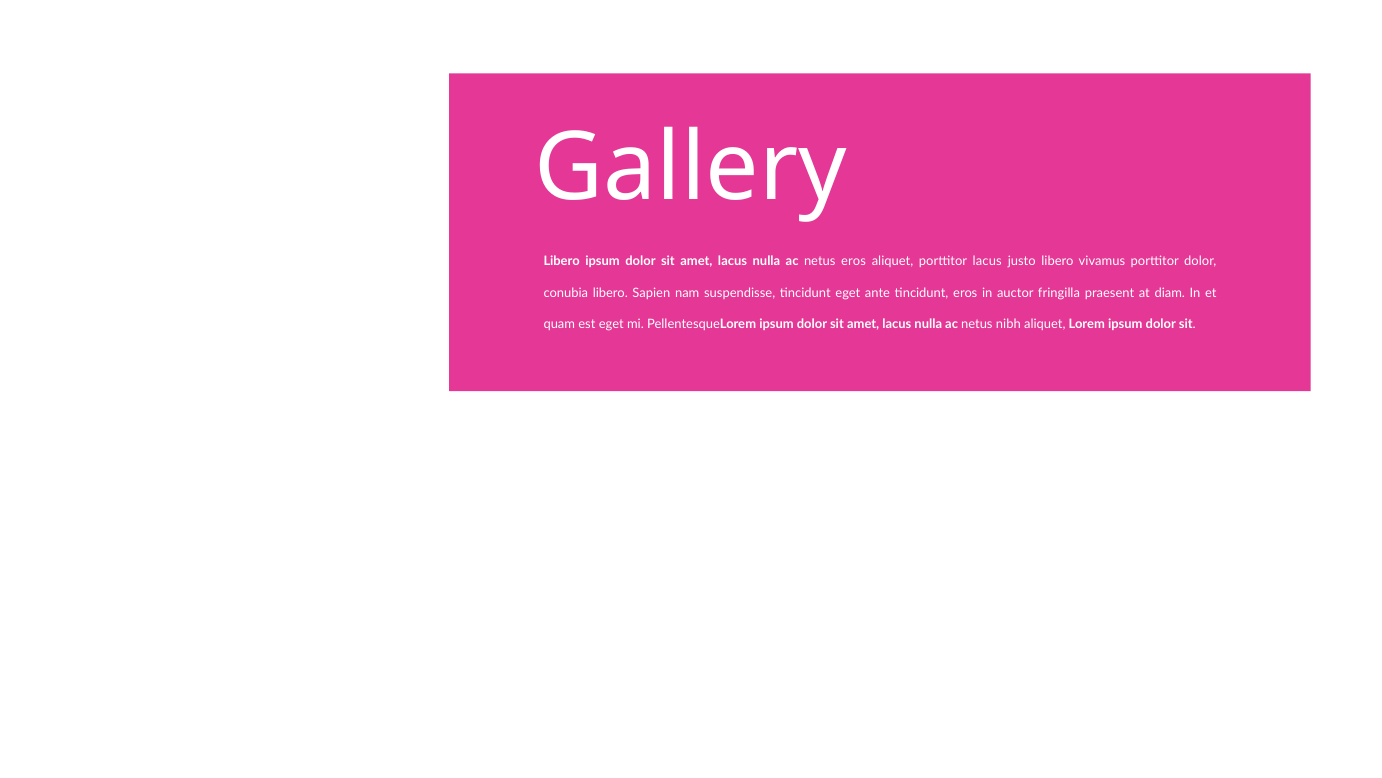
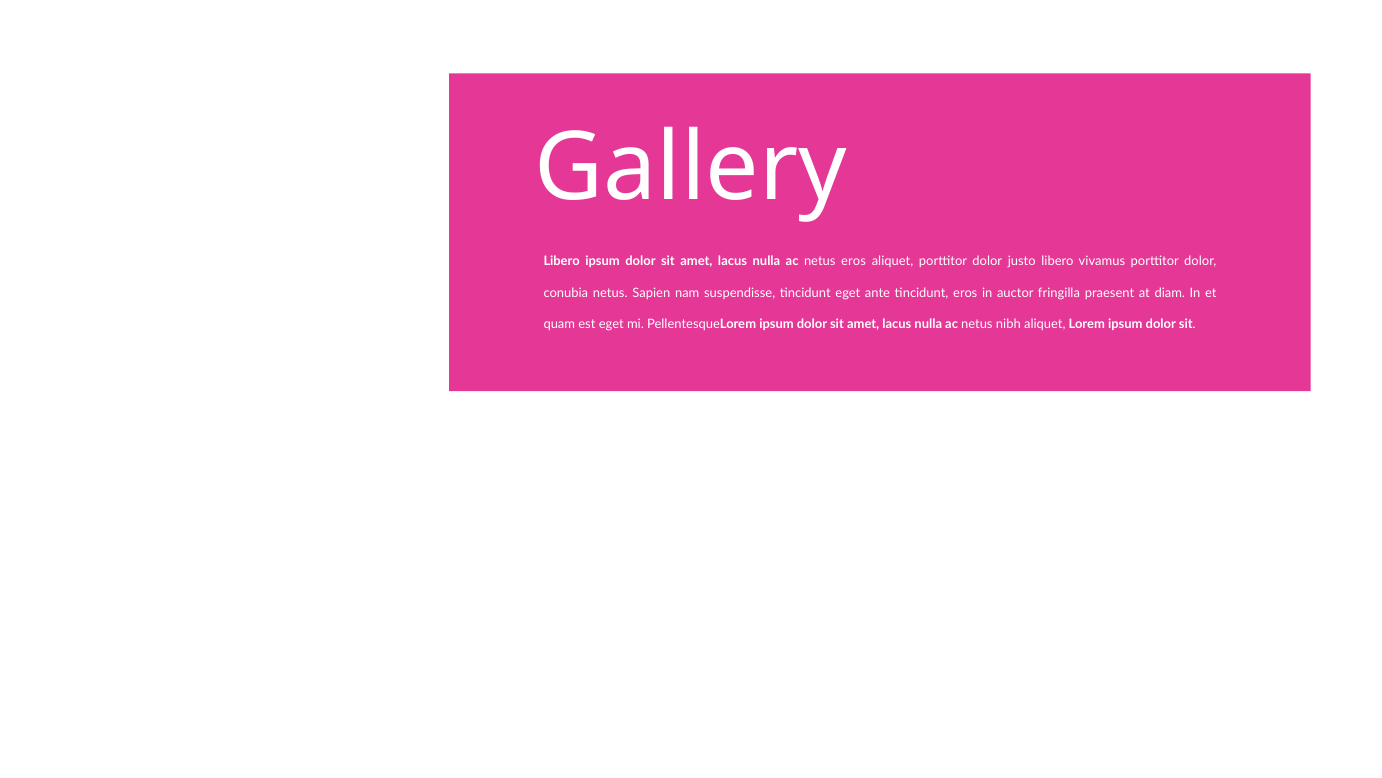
aliquet porttitor lacus: lacus -> dolor
conubia libero: libero -> netus
